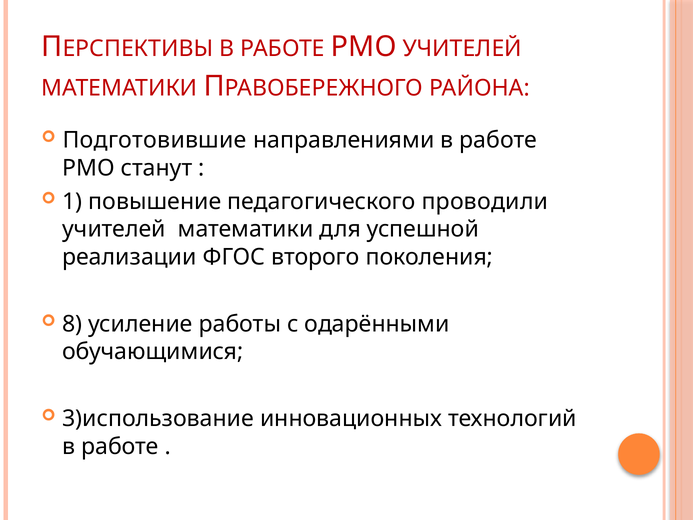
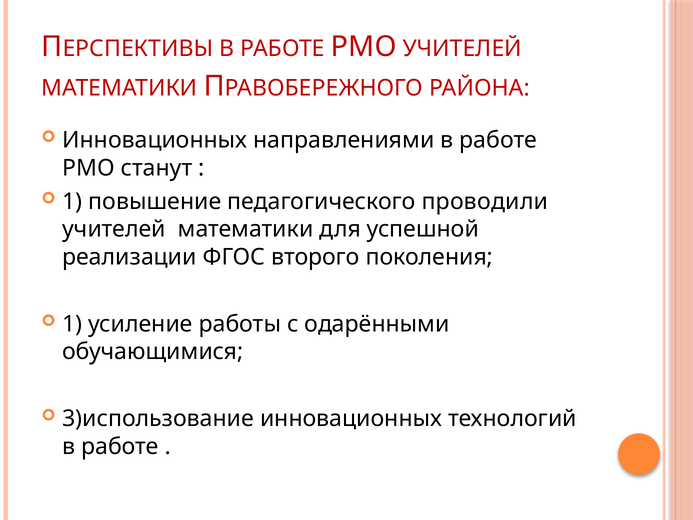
Подготовившие at (155, 140): Подготовившие -> Инновационных
8 at (72, 324): 8 -> 1
